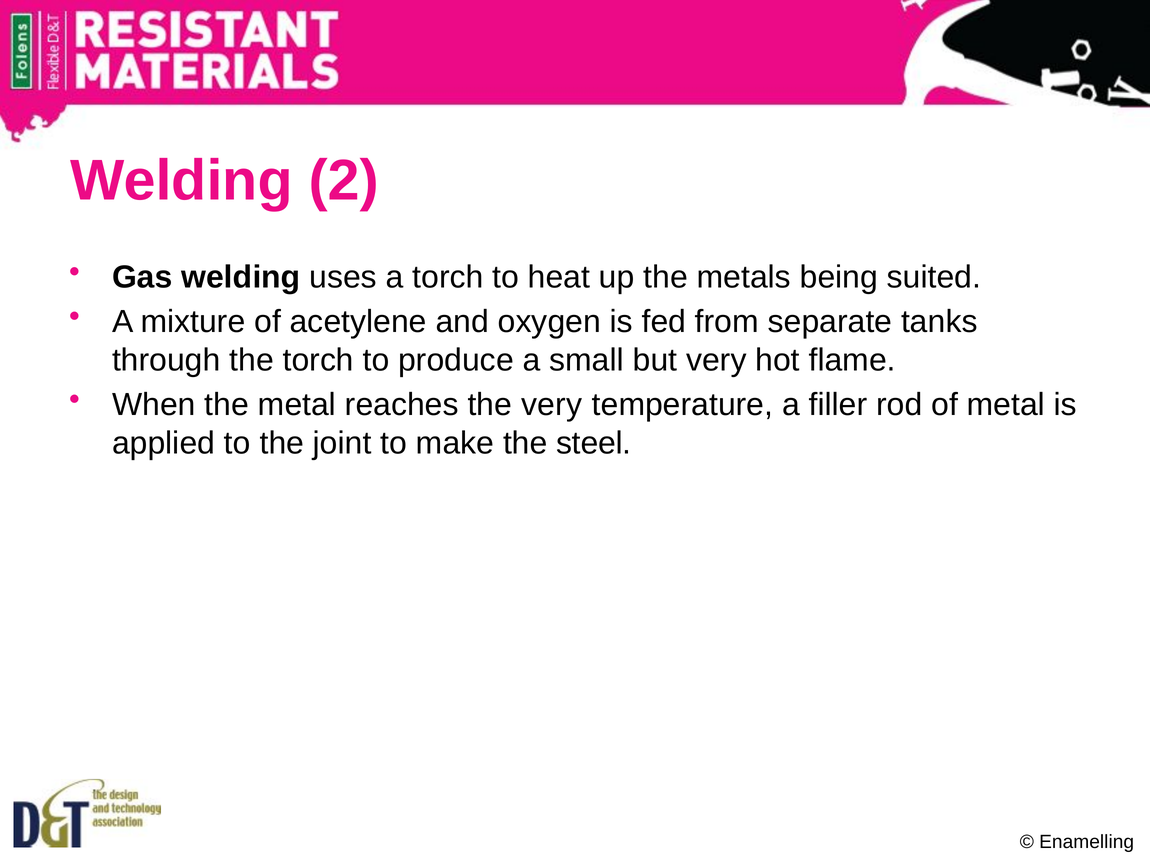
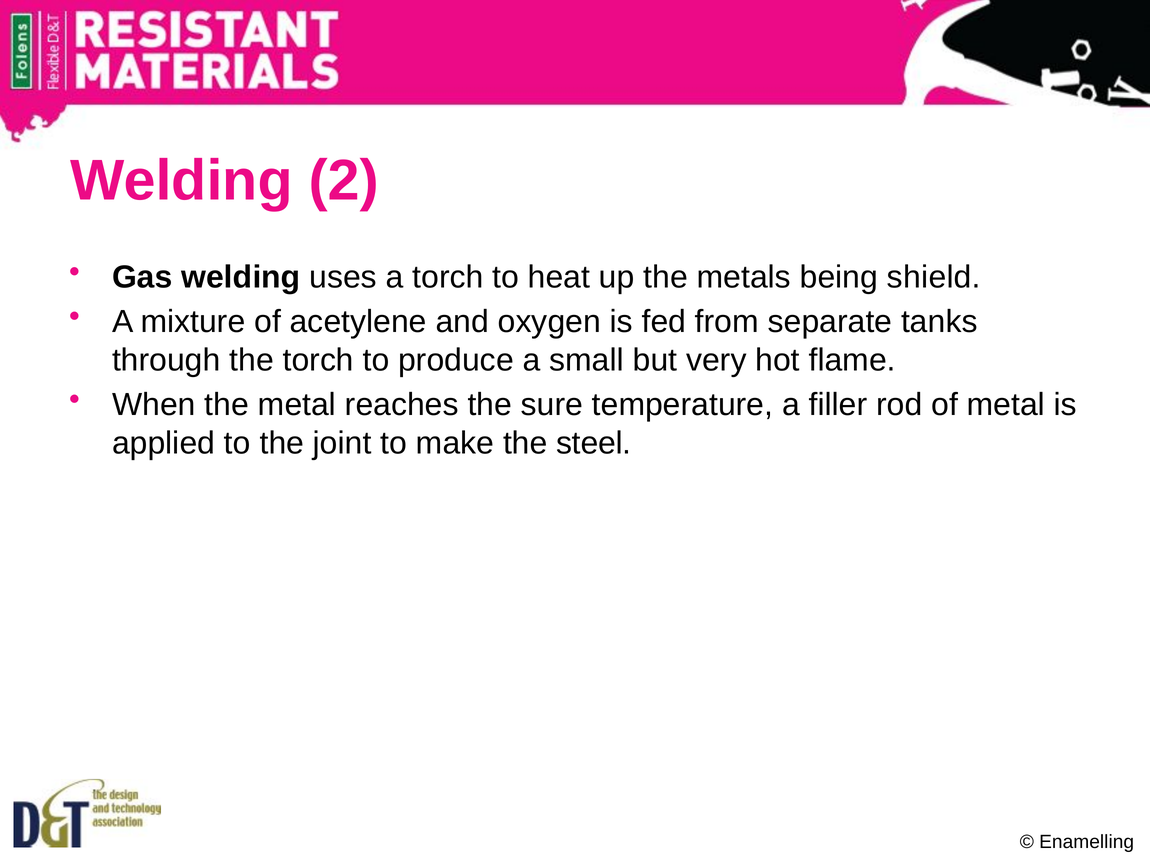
suited: suited -> shield
the very: very -> sure
